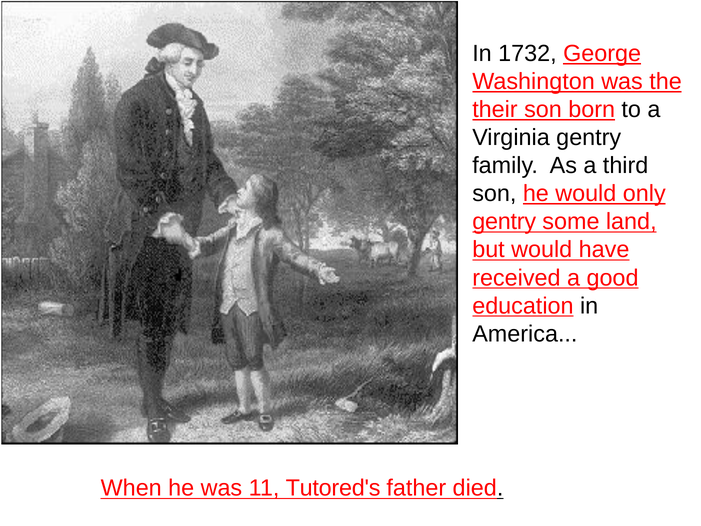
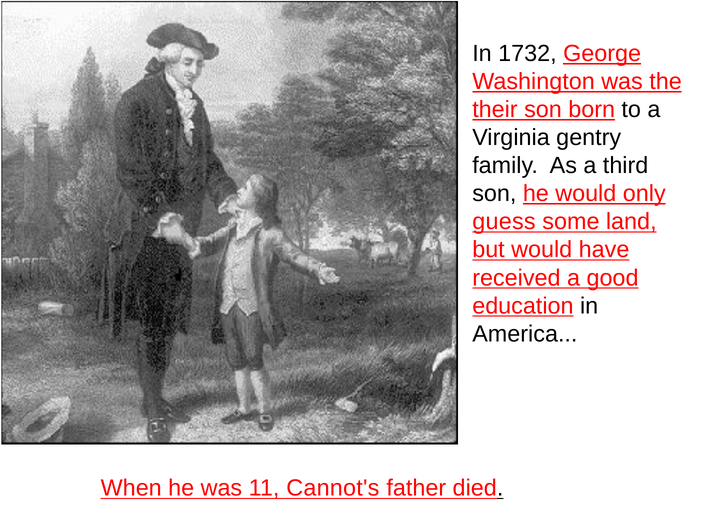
gentry at (504, 222): gentry -> guess
Tutored's: Tutored's -> Cannot's
